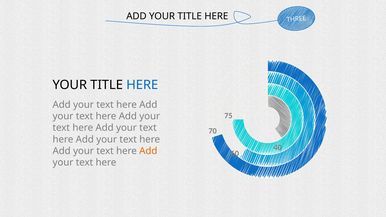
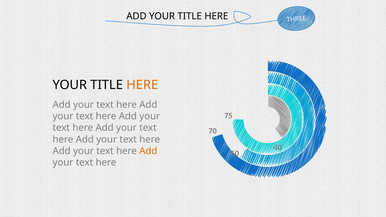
HERE at (142, 85) colour: blue -> orange
